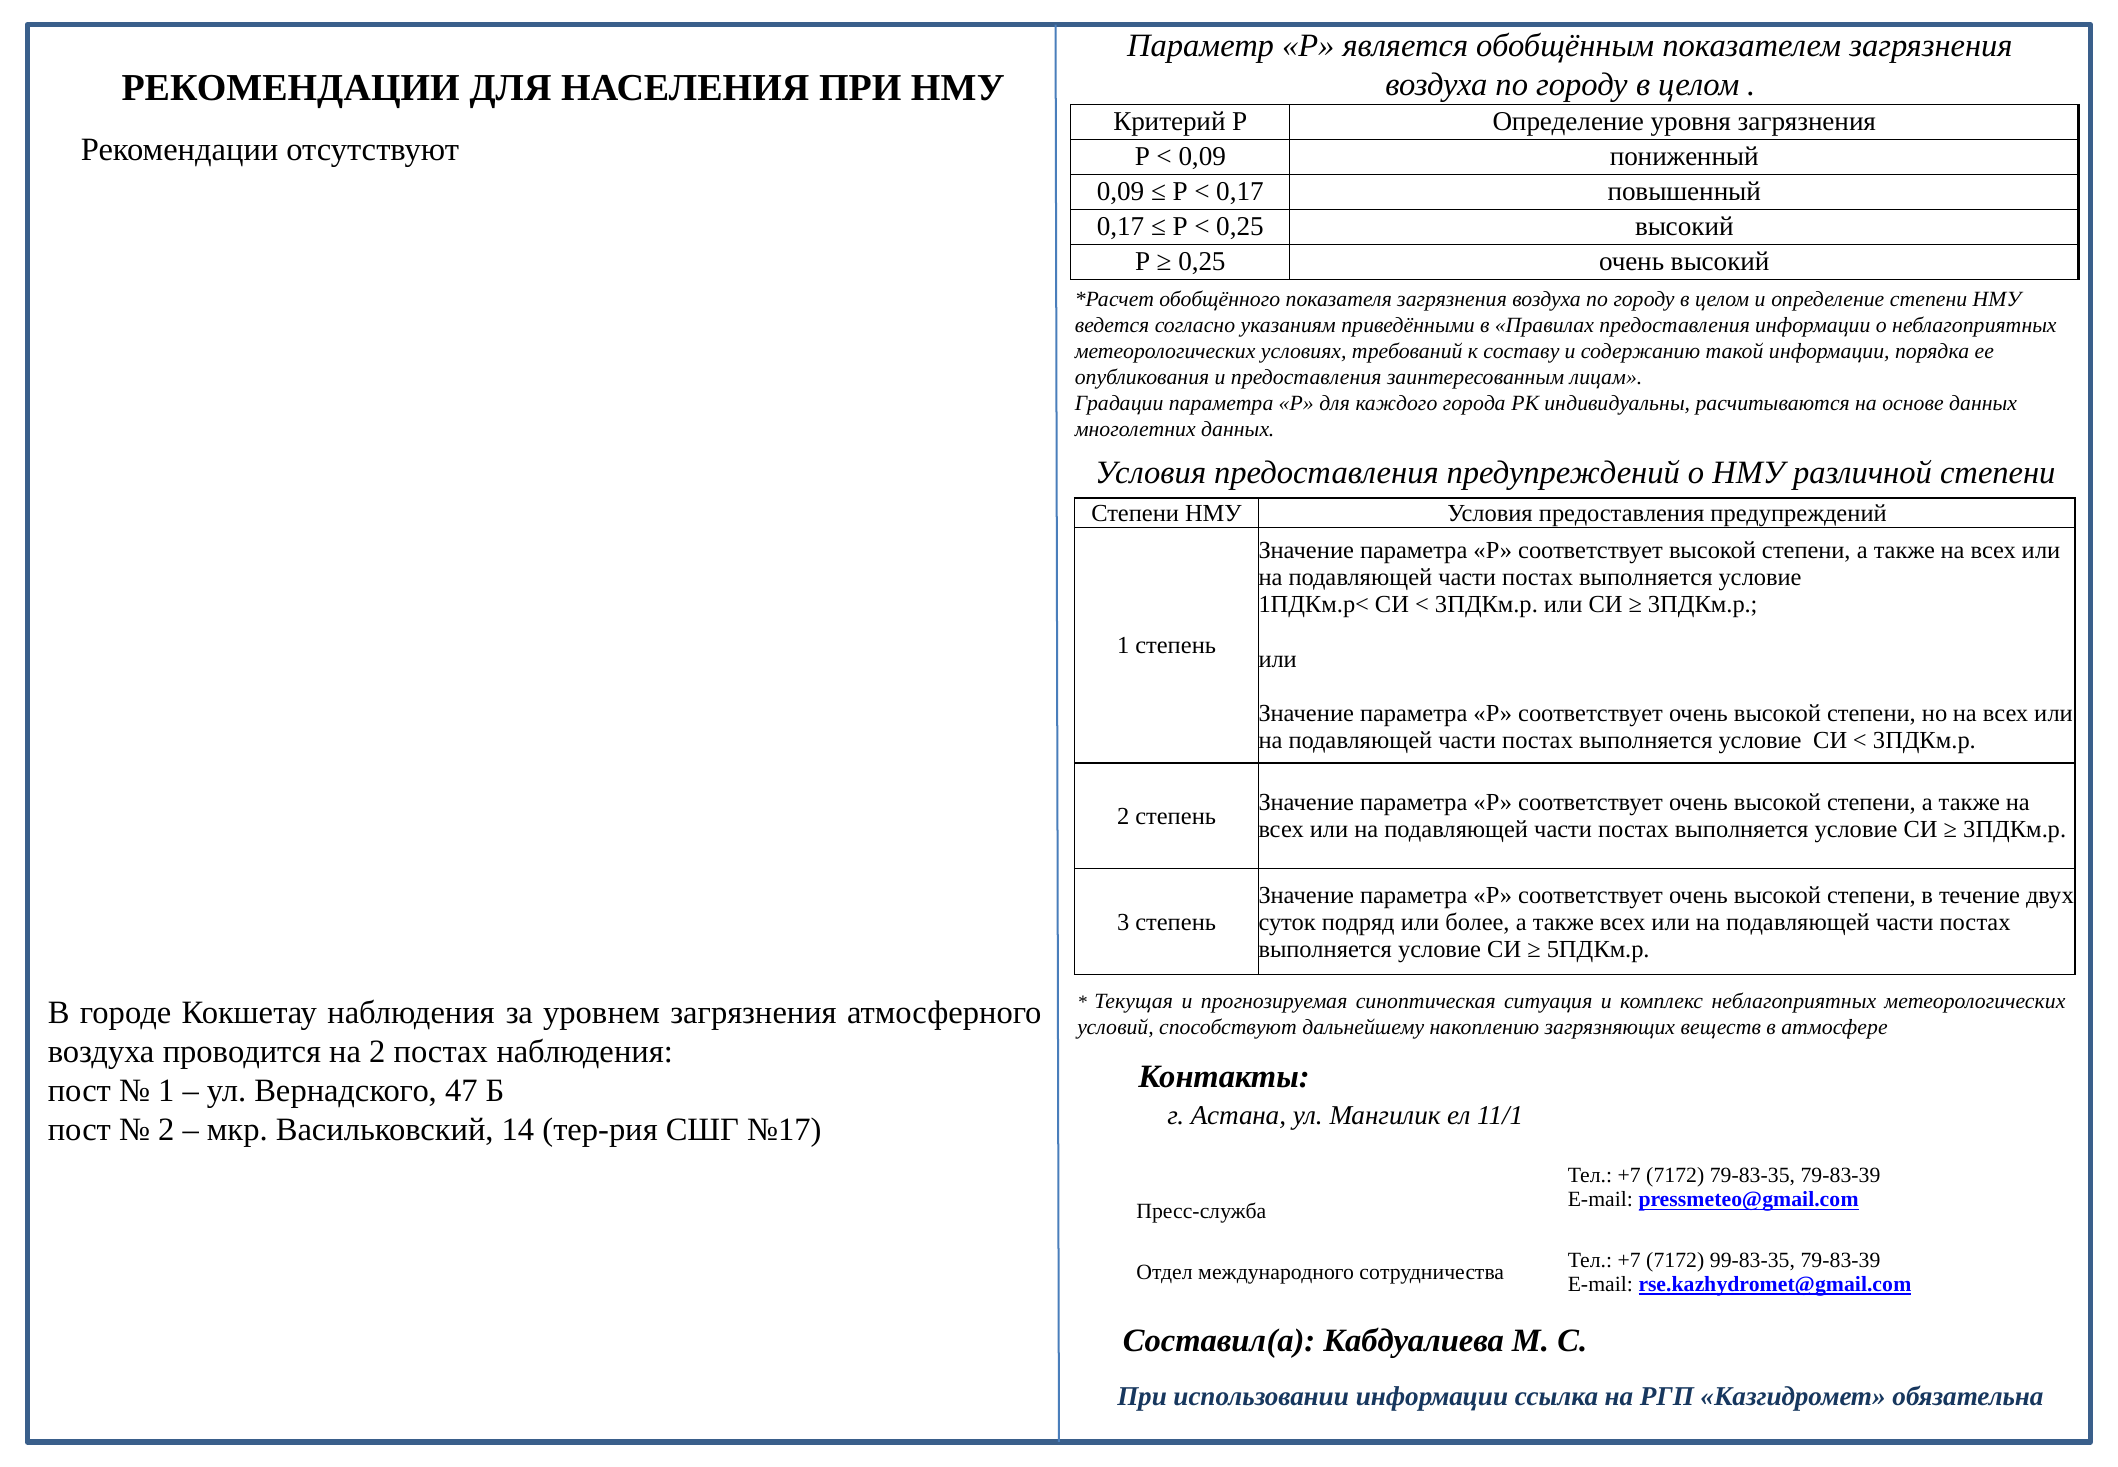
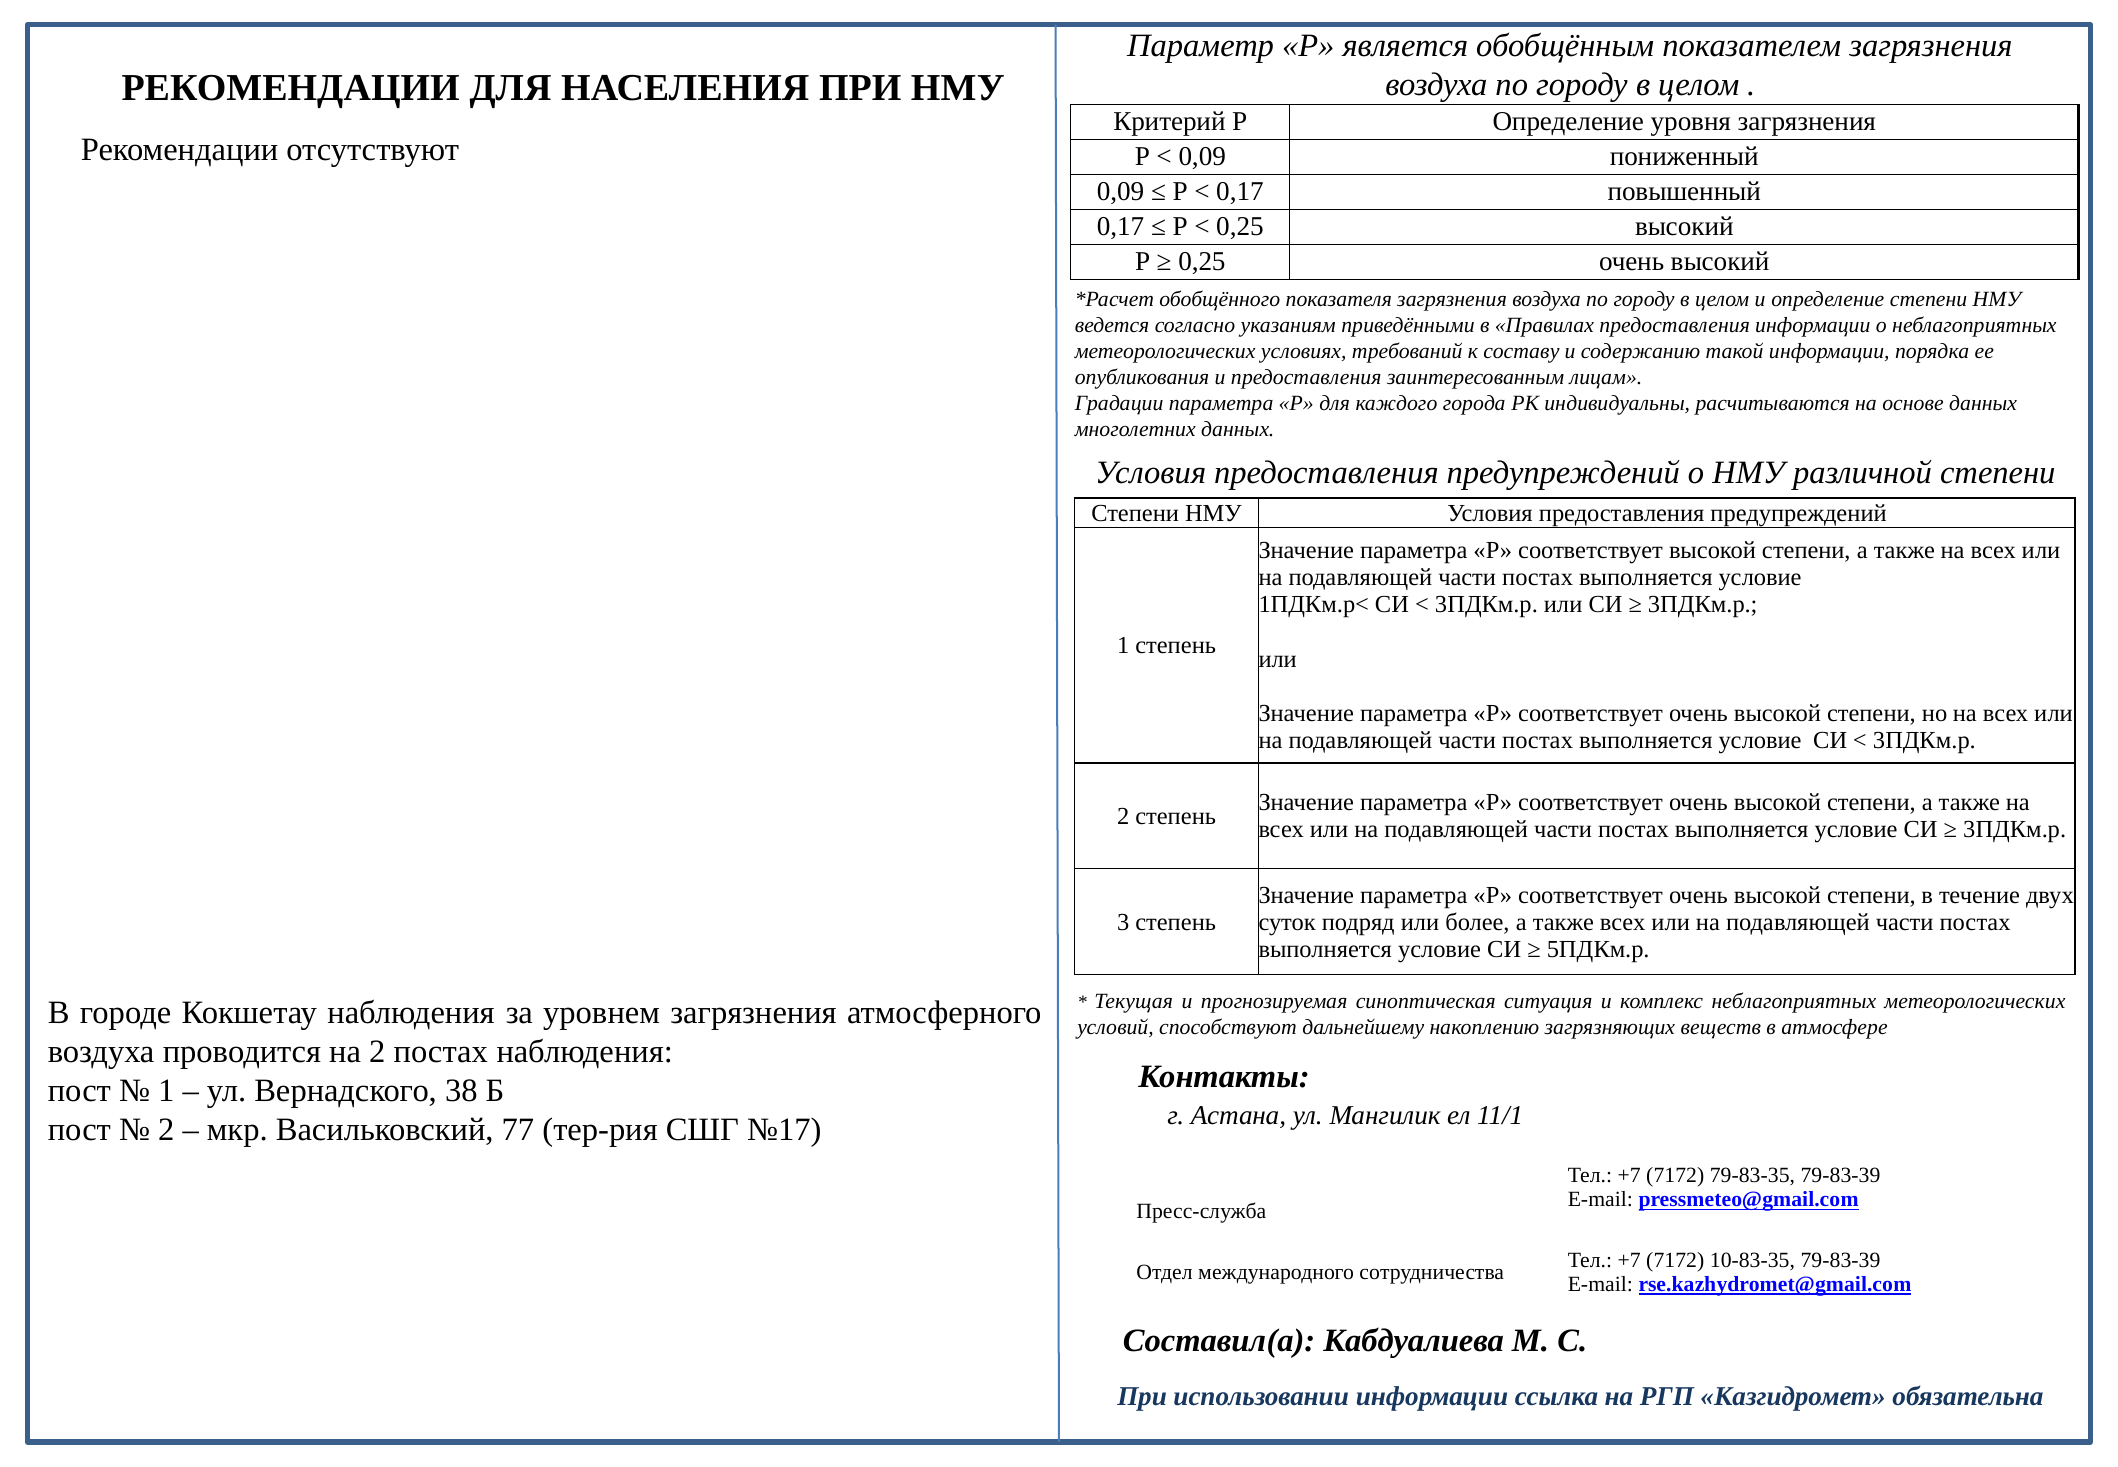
47: 47 -> 38
14: 14 -> 77
99-83-35: 99-83-35 -> 10-83-35
